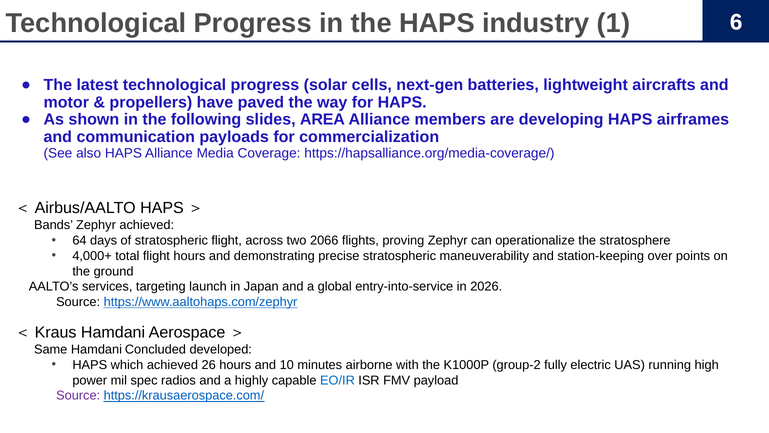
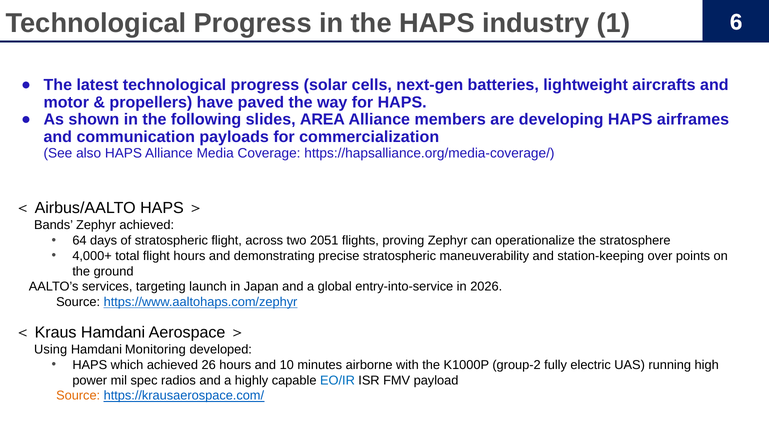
2066: 2066 -> 2051
Same: Same -> Using
Concluded: Concluded -> Monitoring
Source at (78, 395) colour: purple -> orange
